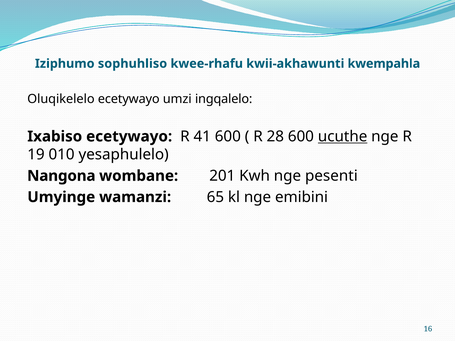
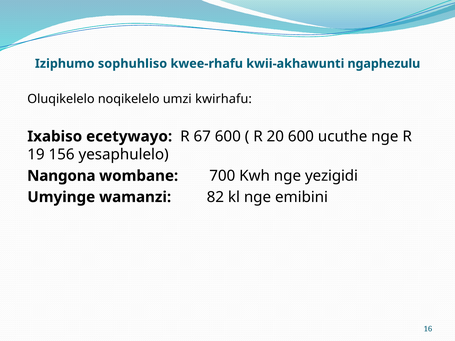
kwempahla: kwempahla -> ngaphezulu
Oluqikelelo ecetywayo: ecetywayo -> noqikelelo
ingqalelo: ingqalelo -> kwirhafu
41: 41 -> 67
28: 28 -> 20
ucuthe underline: present -> none
010: 010 -> 156
201: 201 -> 700
pesenti: pesenti -> yezigidi
65: 65 -> 82
